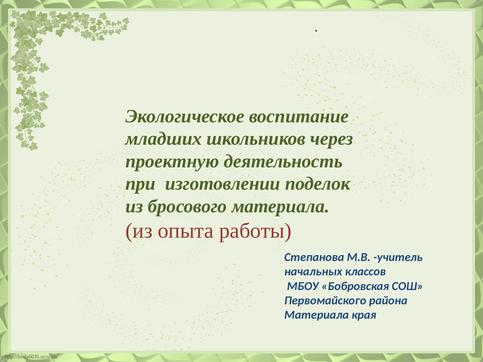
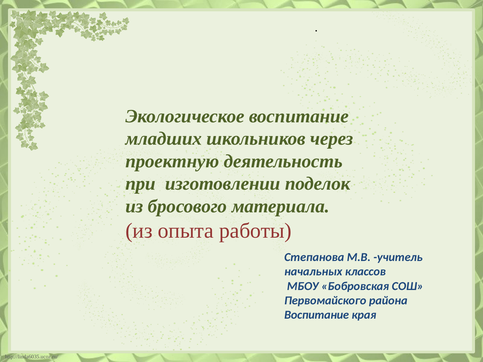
Материала at (317, 315): Материала -> Воспитание
